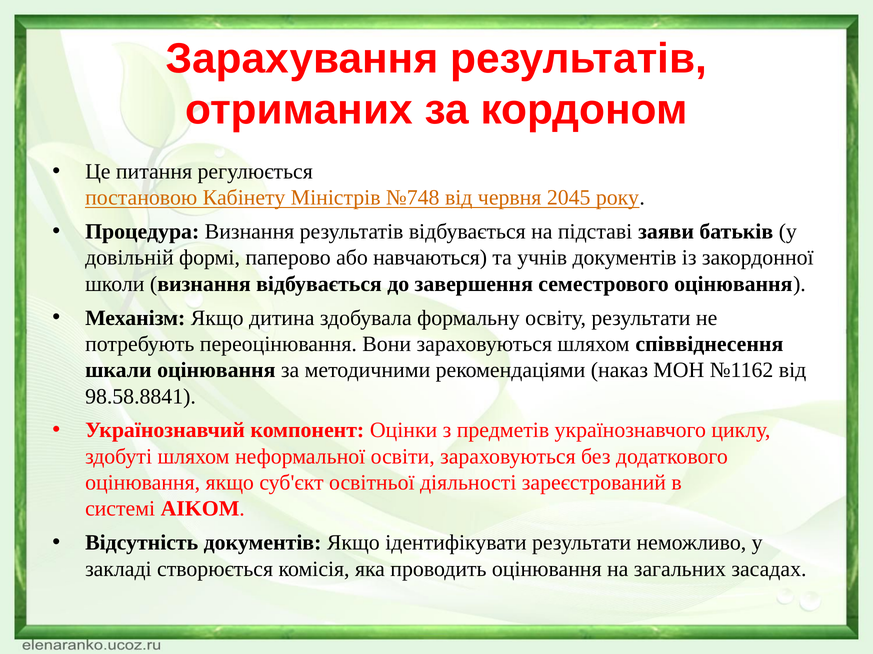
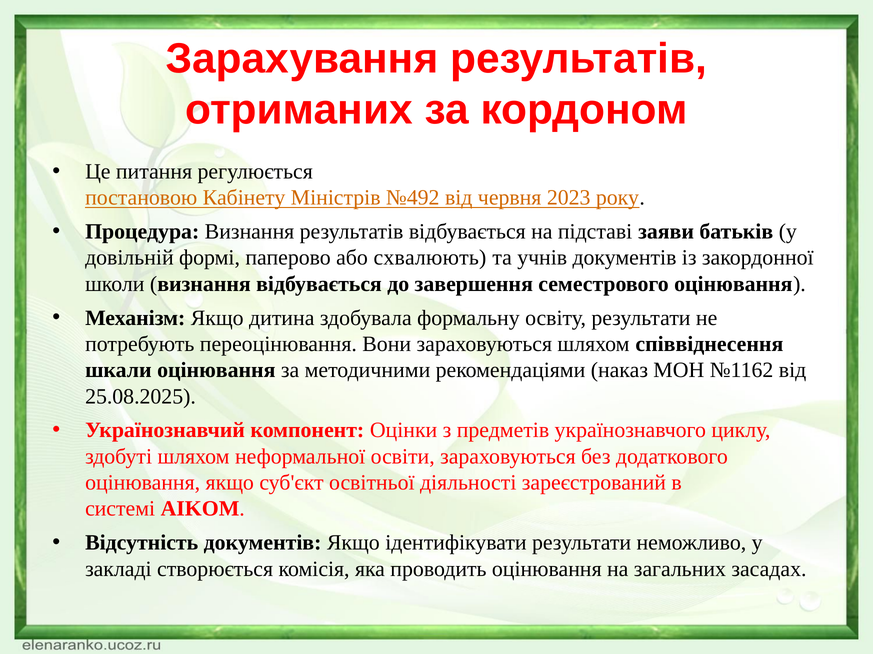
№748: №748 -> №492
2045: 2045 -> 2023
навчаються: навчаються -> схвалюють
98.58.8841: 98.58.8841 -> 25.08.2025
